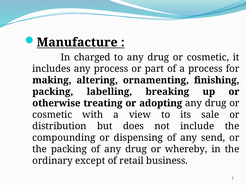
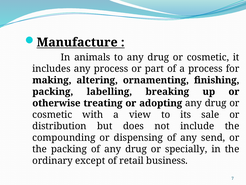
charged: charged -> animals
whereby: whereby -> specially
